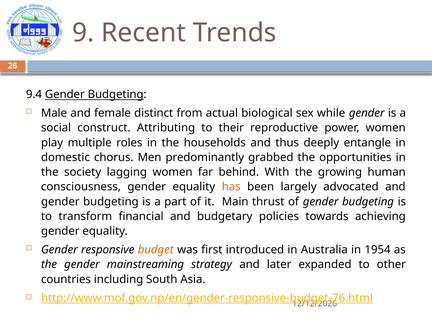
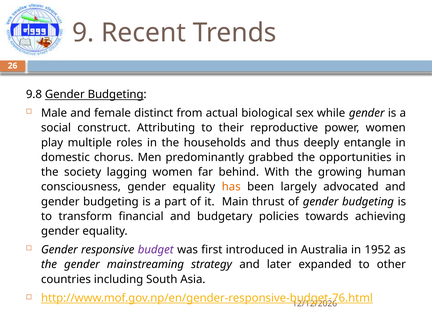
9.4: 9.4 -> 9.8
budget colour: orange -> purple
1954: 1954 -> 1952
